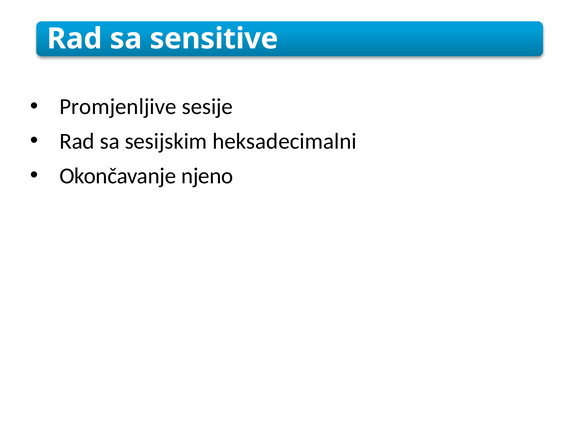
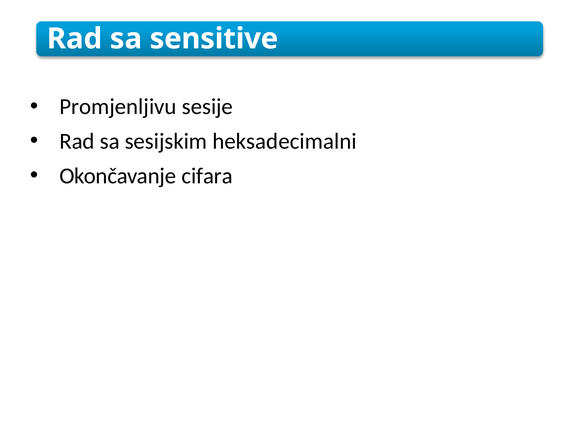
Promjenljivе: Promjenljivе -> Promjenljivu
njeno: njeno -> cifara
